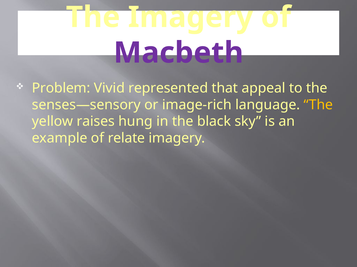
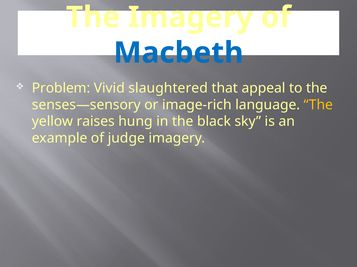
Macbeth colour: purple -> blue
represented: represented -> slaughtered
relate: relate -> judge
